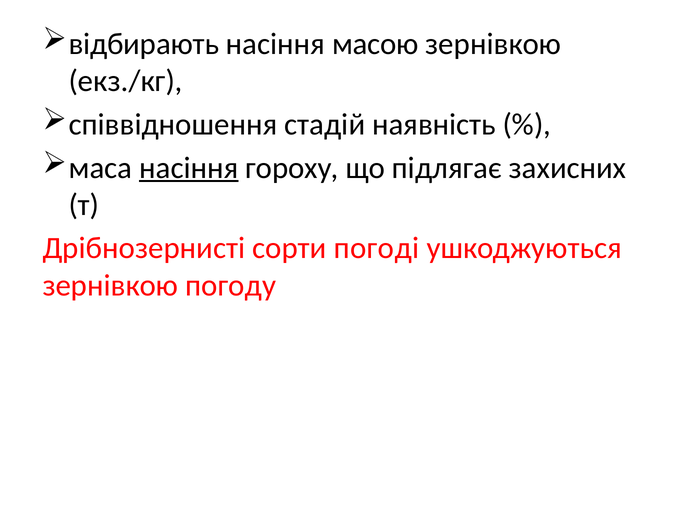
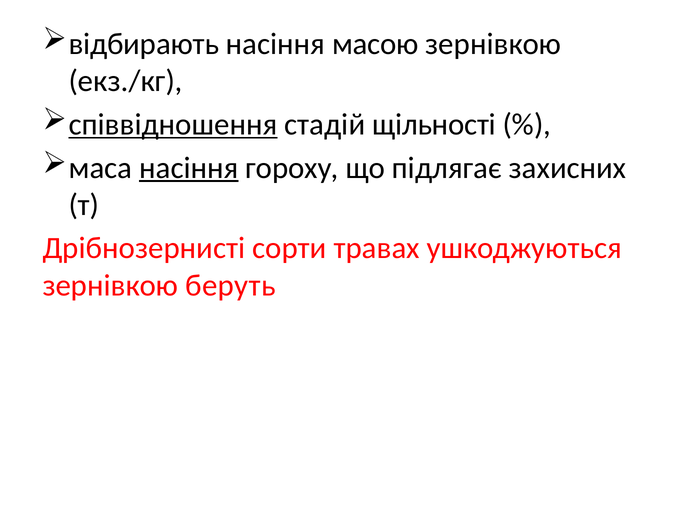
співвідношення underline: none -> present
наявність: наявність -> щільності
погоді: погоді -> травах
погоду: погоду -> беруть
